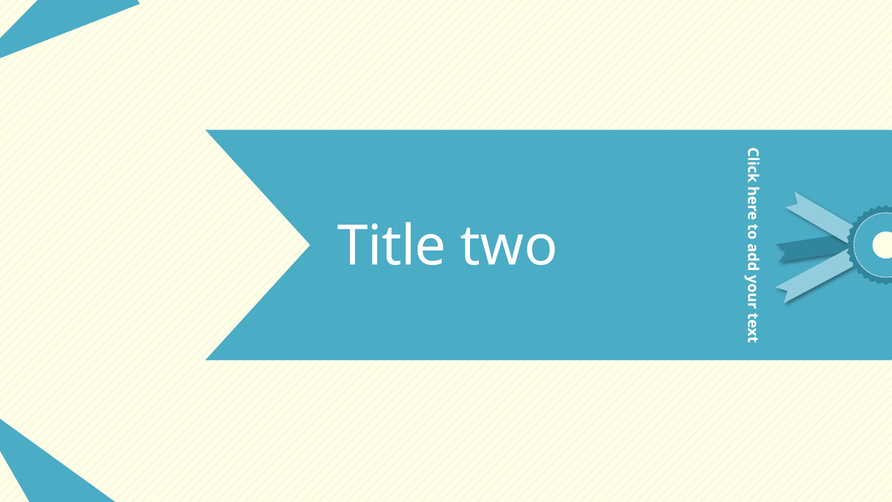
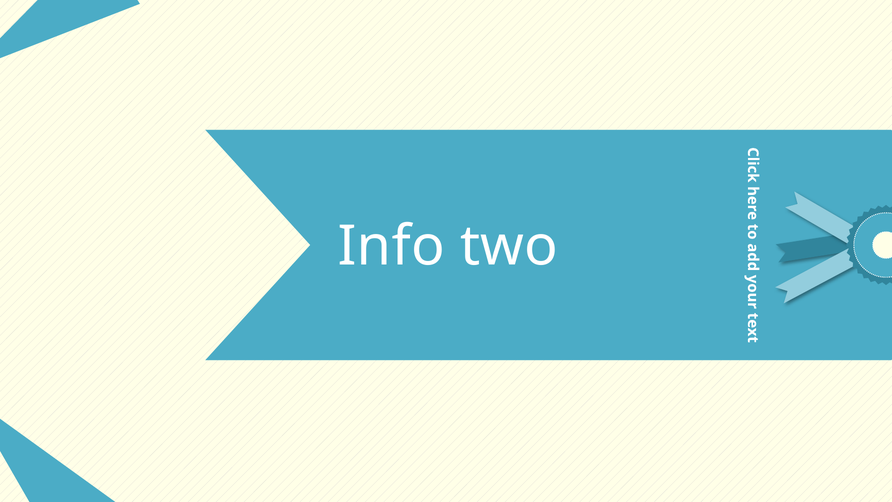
Title: Title -> Info
